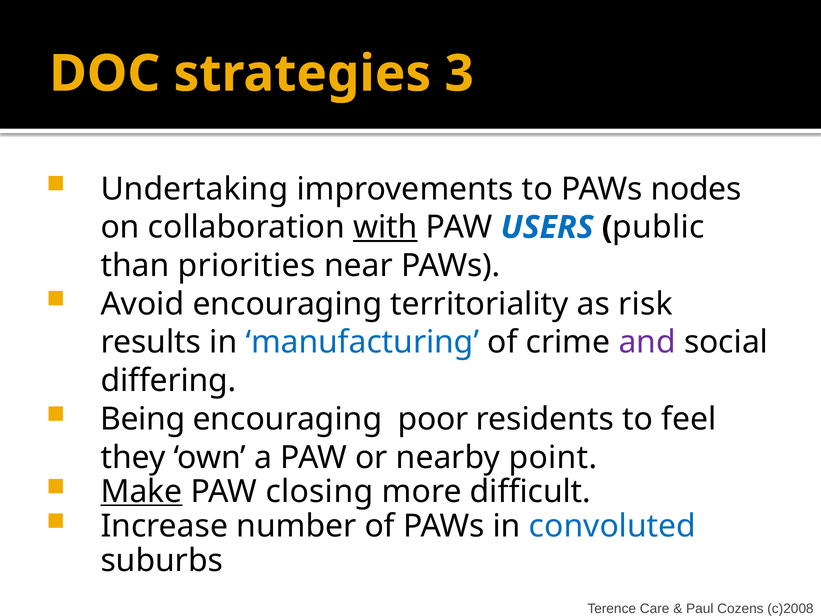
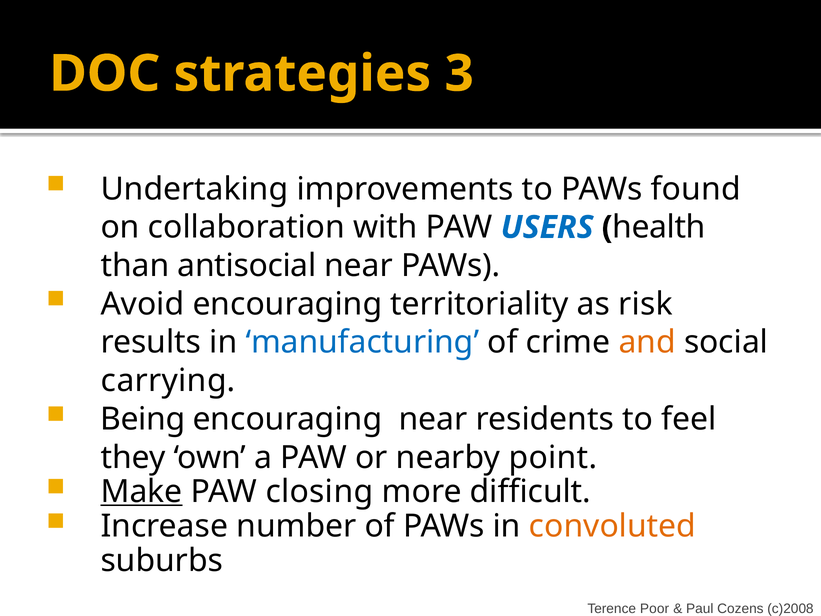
nodes: nodes -> found
with underline: present -> none
public: public -> health
priorities: priorities -> antisocial
and colour: purple -> orange
differing: differing -> carrying
encouraging poor: poor -> near
convoluted colour: blue -> orange
Care: Care -> Poor
